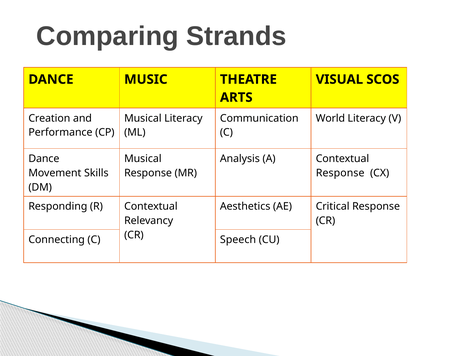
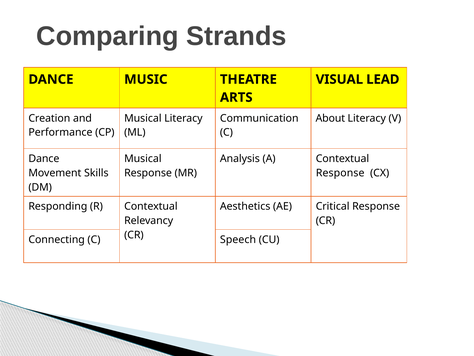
SCOS: SCOS -> LEAD
World: World -> About
